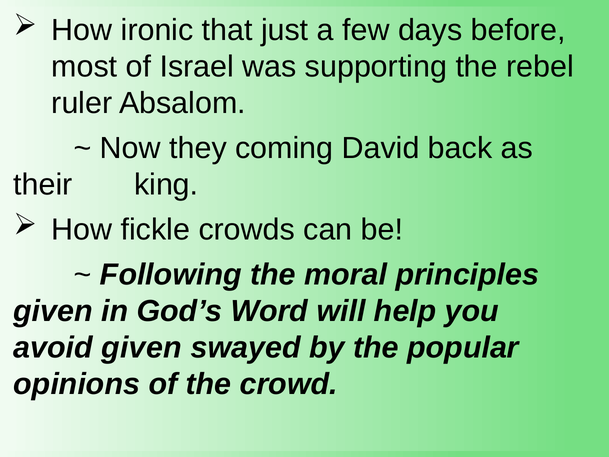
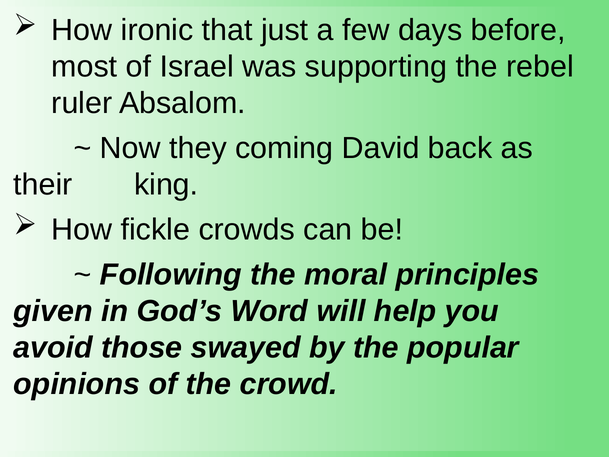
avoid given: given -> those
